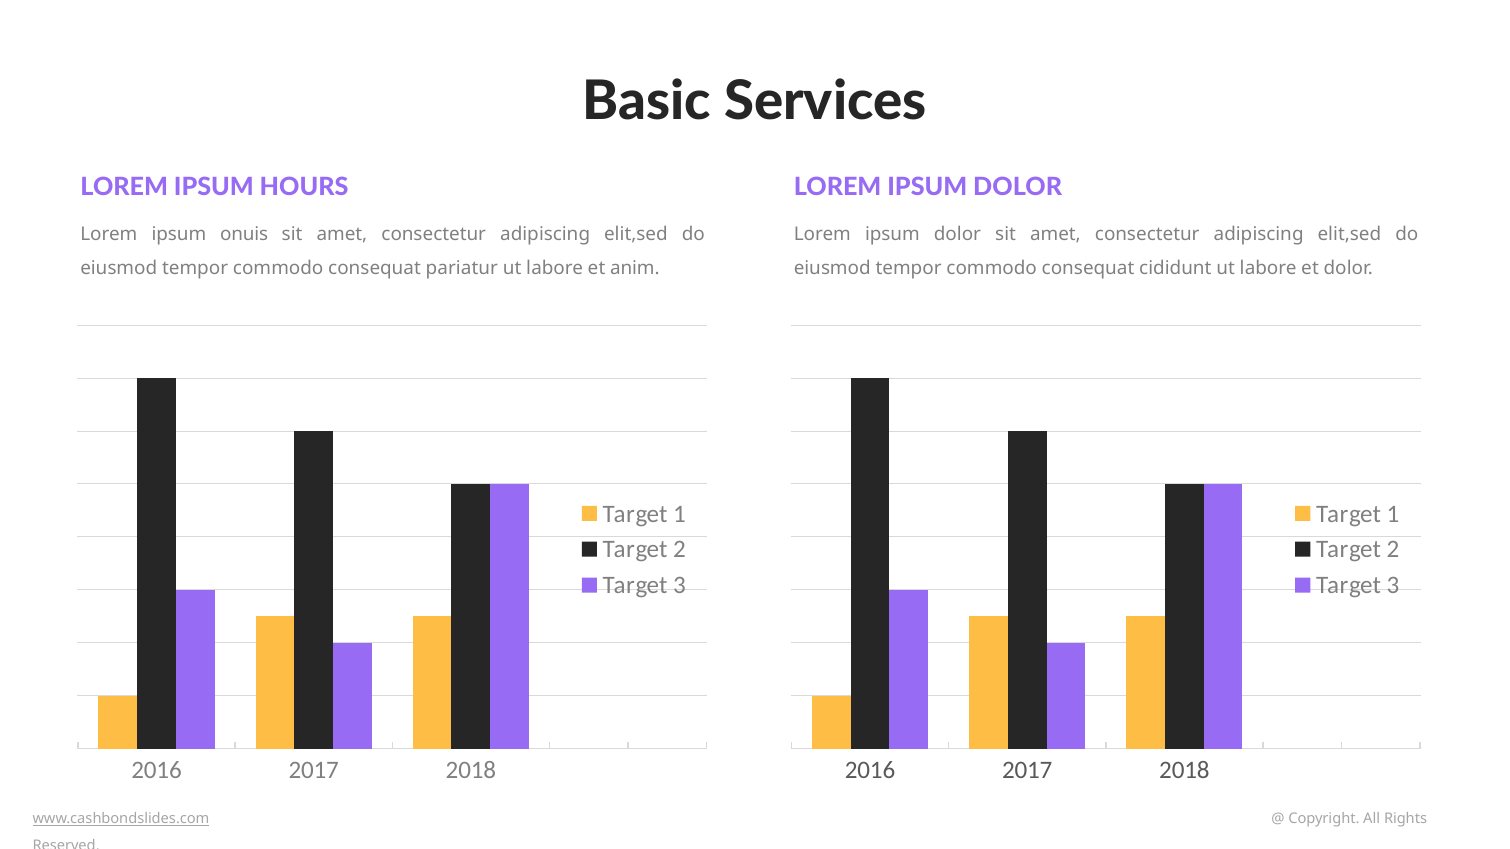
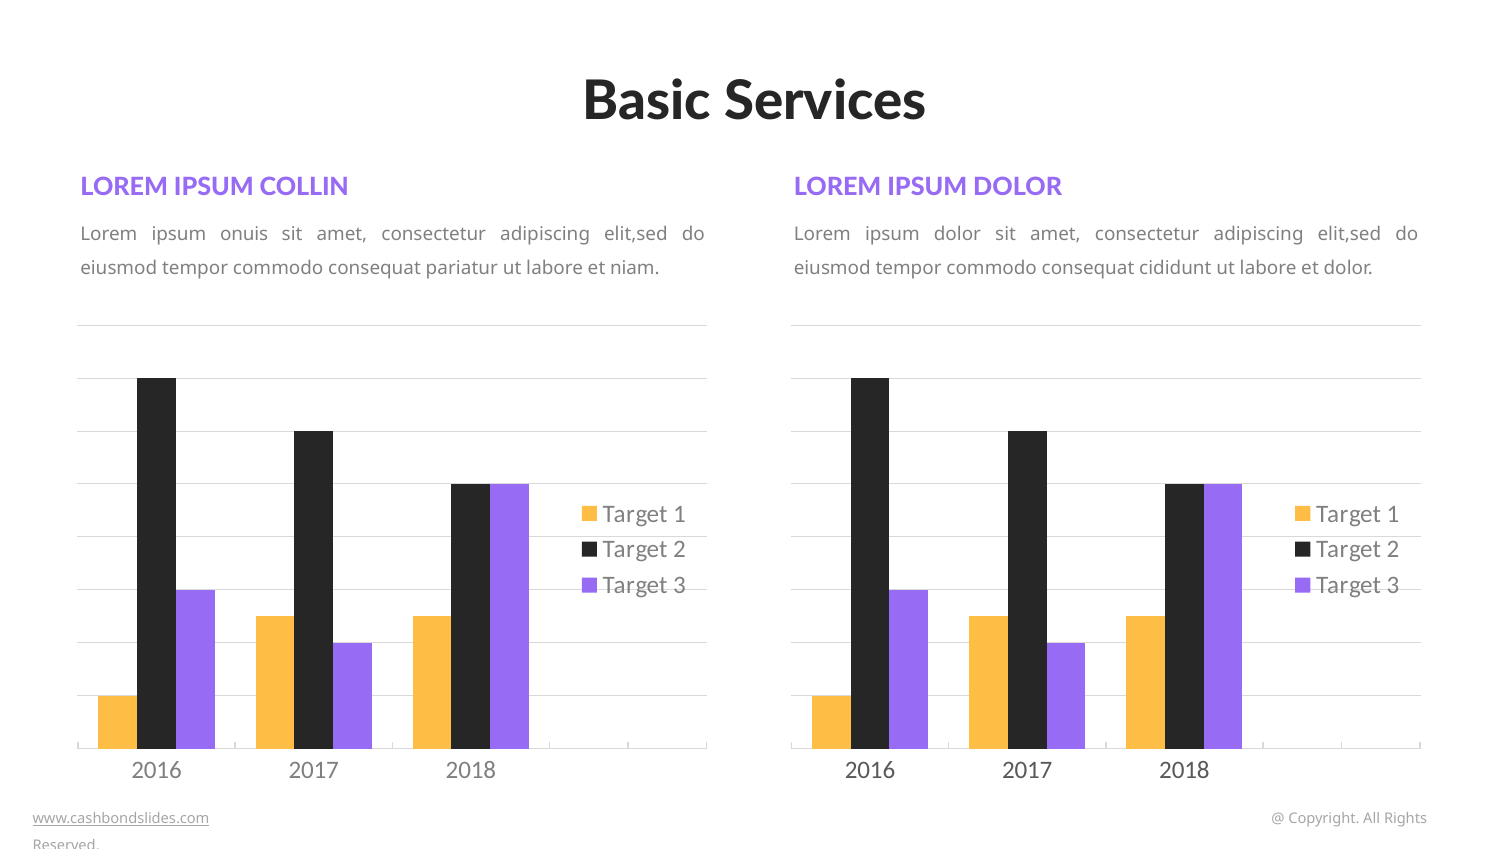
HOURS: HOURS -> COLLIN
anim: anim -> niam
